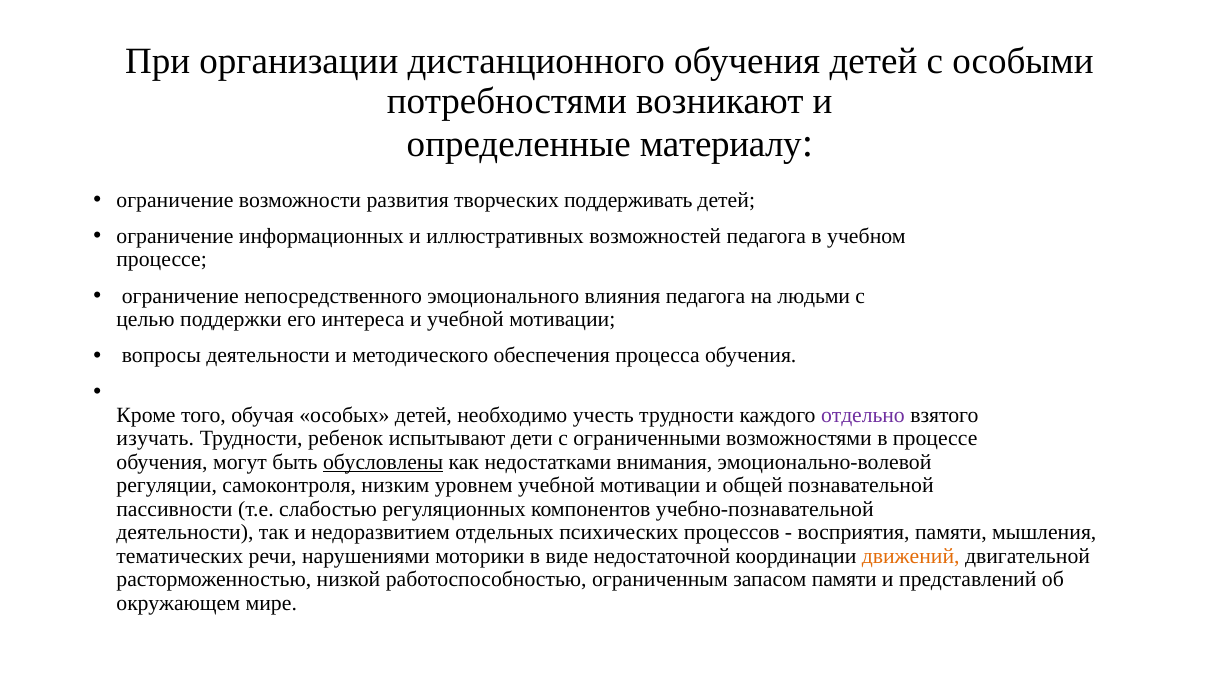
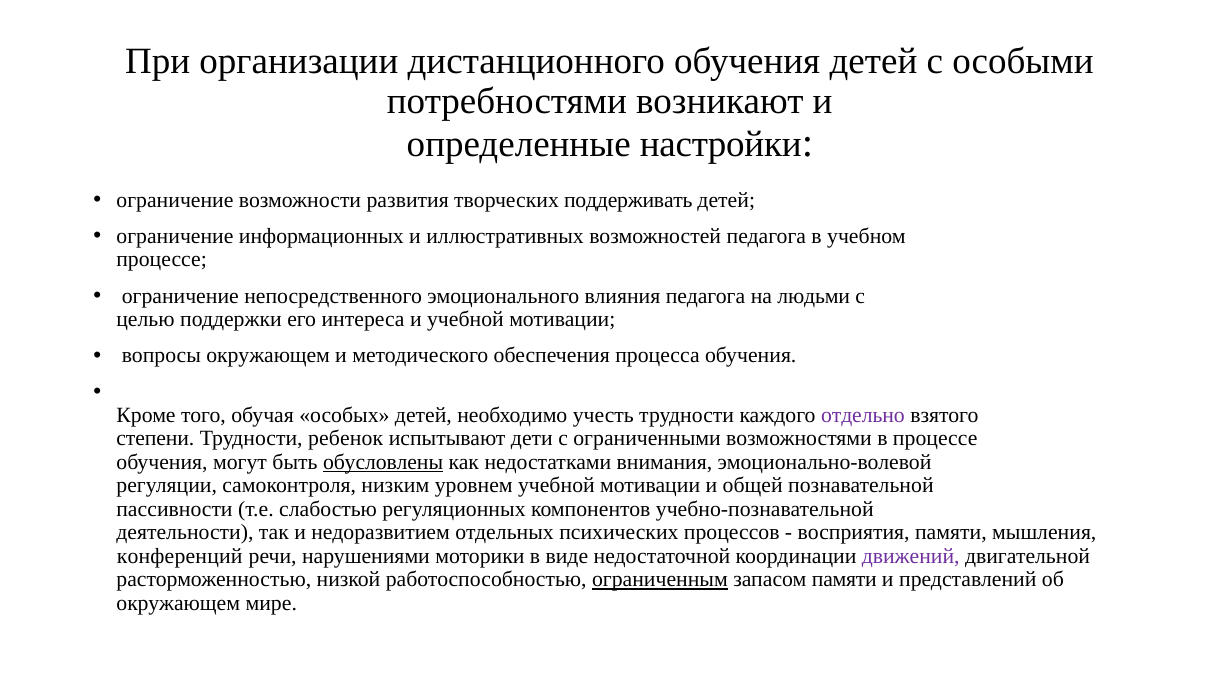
материалу: материалу -> настройки
вопросы деятельности: деятельности -> окружающем
изучать: изучать -> степени
тематических: тематических -> конференций
движений colour: orange -> purple
ограниченным underline: none -> present
